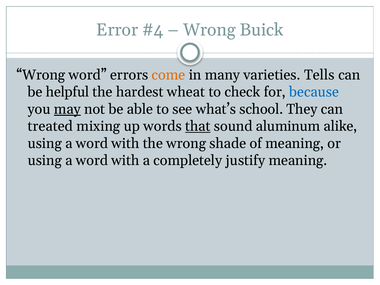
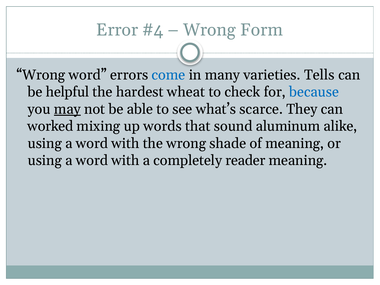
Buick: Buick -> Form
come colour: orange -> blue
school: school -> scarce
treated: treated -> worked
that underline: present -> none
justify: justify -> reader
